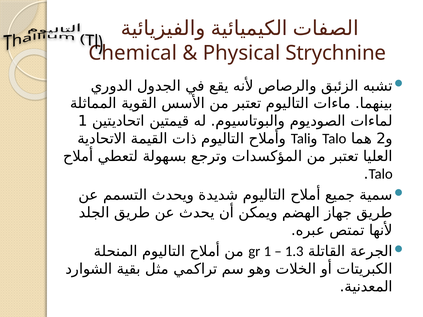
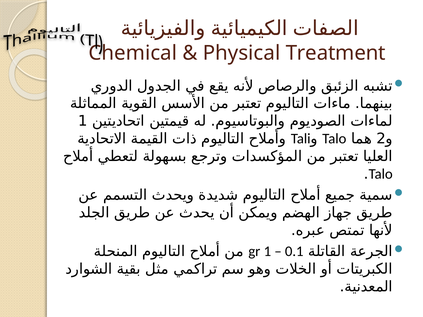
Strychnine: Strychnine -> Treatment
1.3: 1.3 -> 0.1
